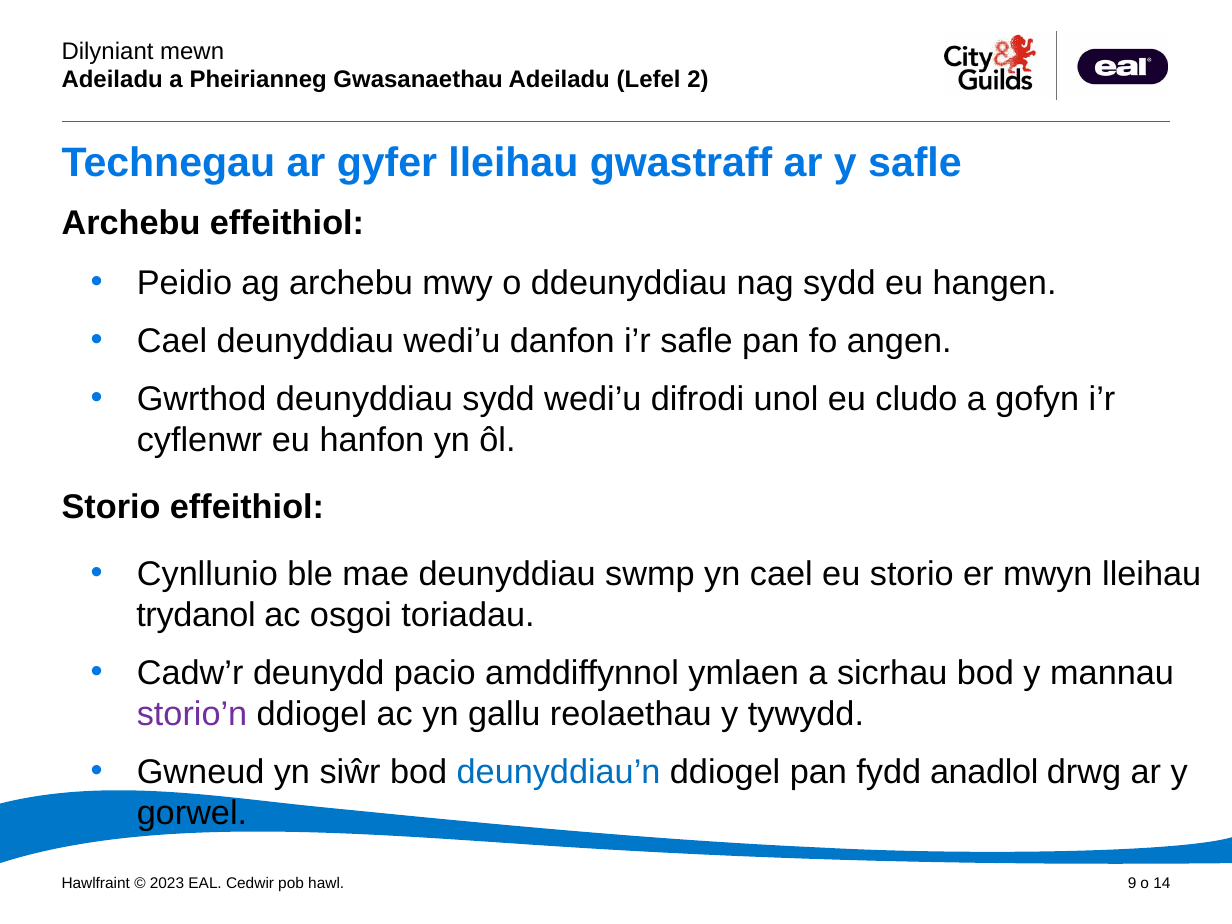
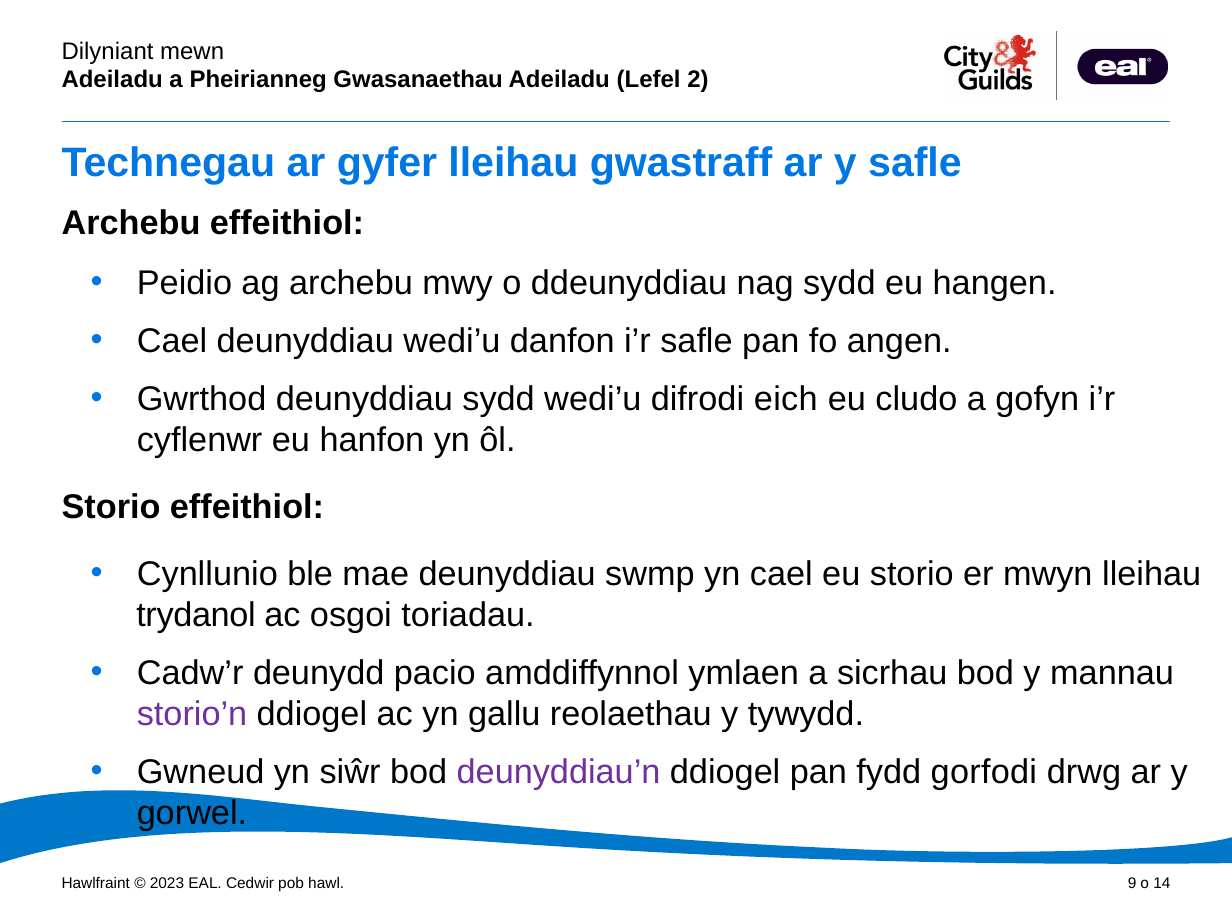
unol: unol -> eich
deunyddiau’n colour: blue -> purple
anadlol: anadlol -> gorfodi
